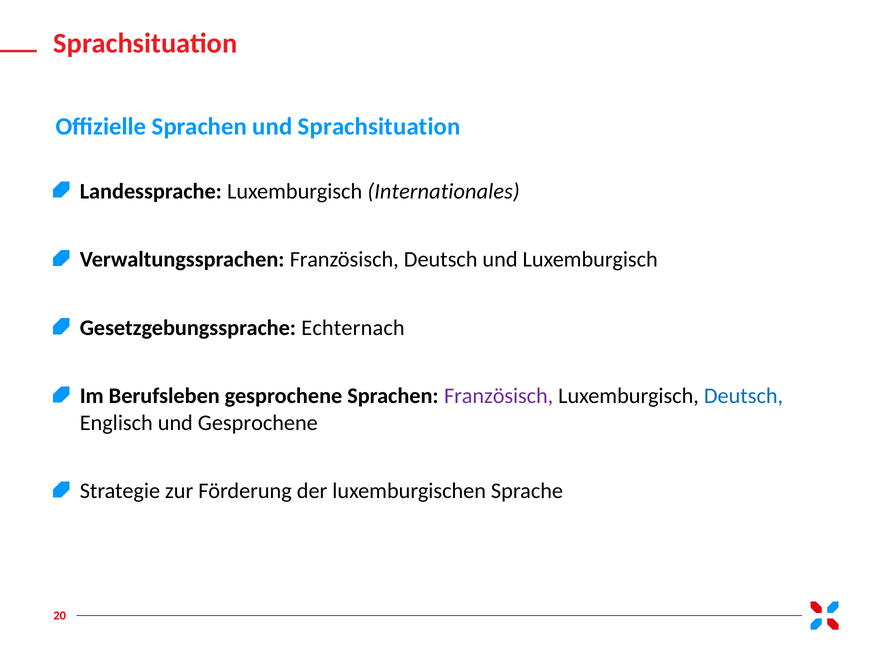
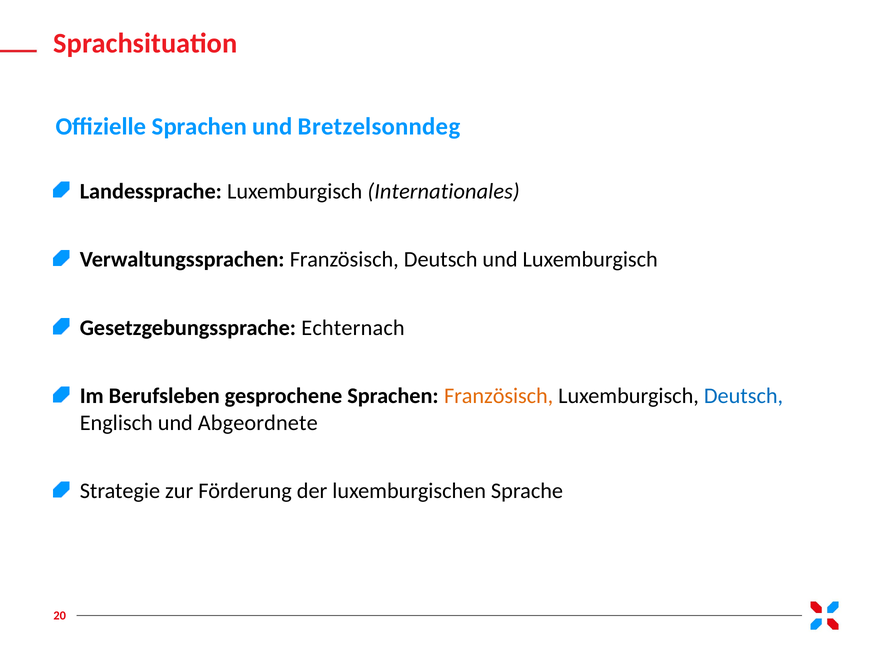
und Sprachsituation: Sprachsituation -> Bretzelsonndeg
Französisch at (499, 396) colour: purple -> orange
und Gesprochene: Gesprochene -> Abgeordnete
